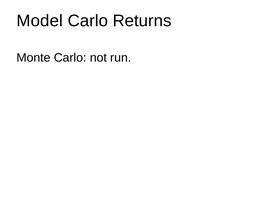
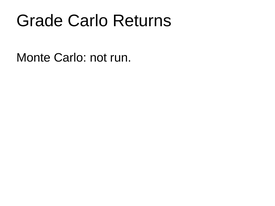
Model: Model -> Grade
